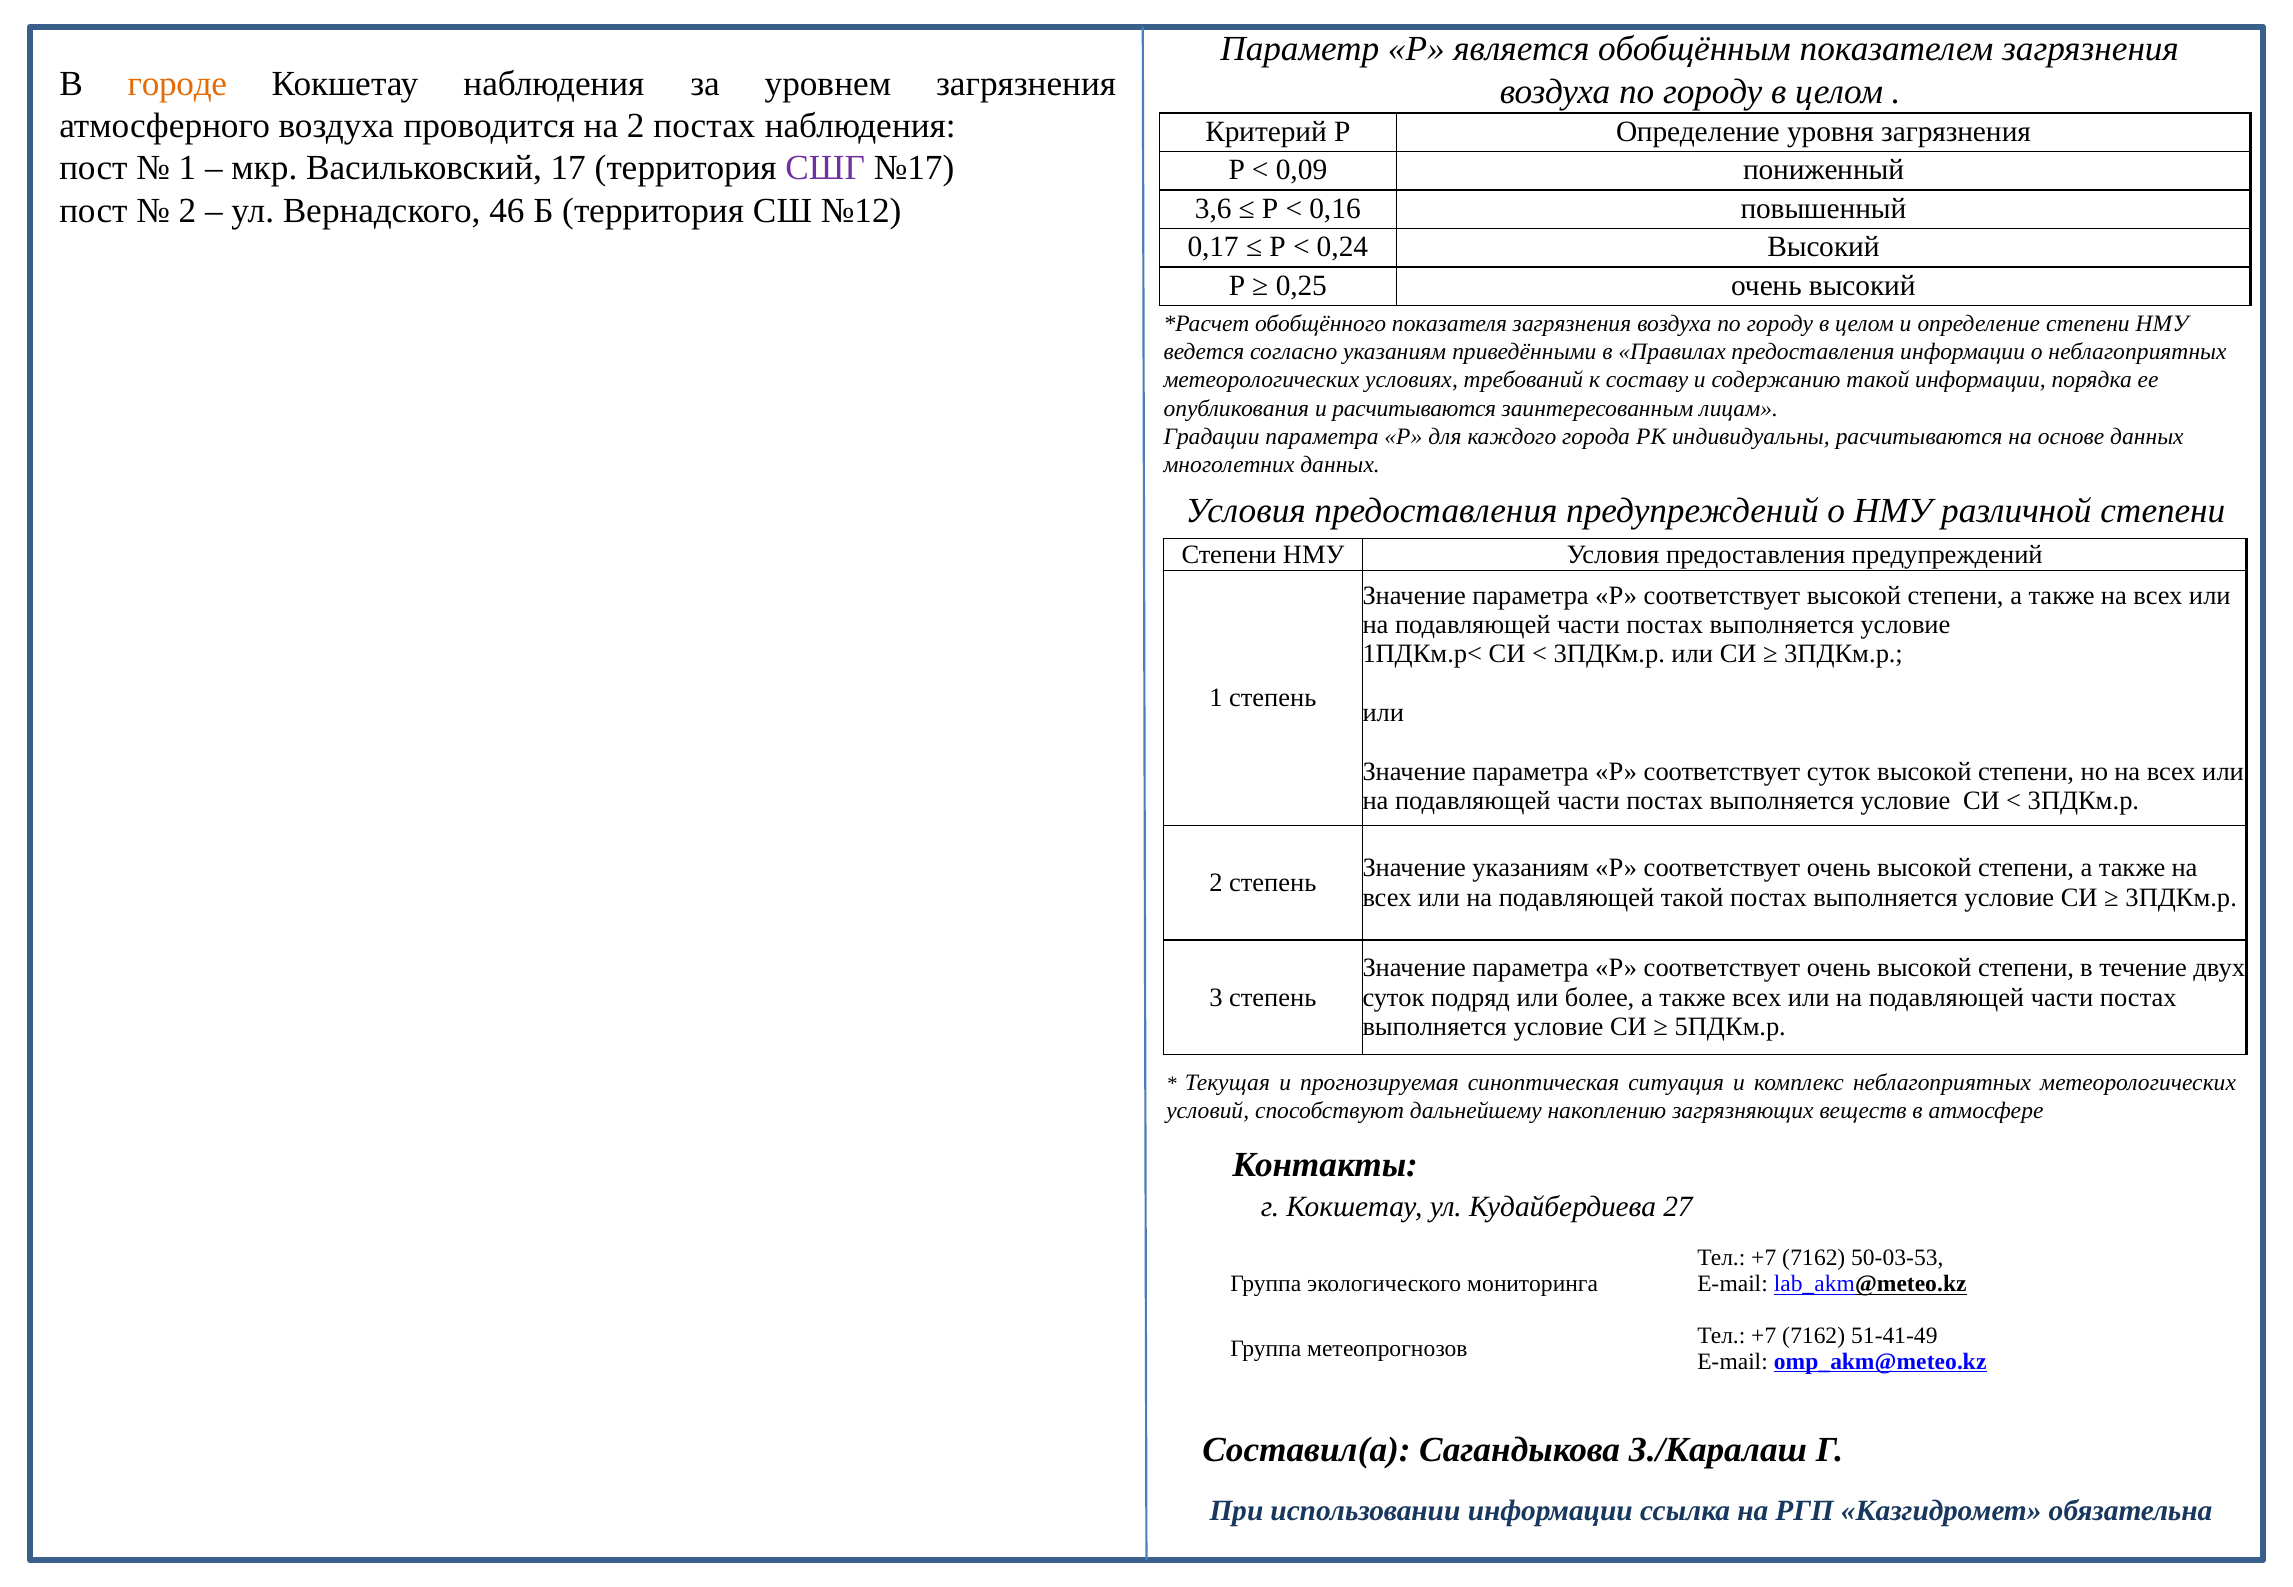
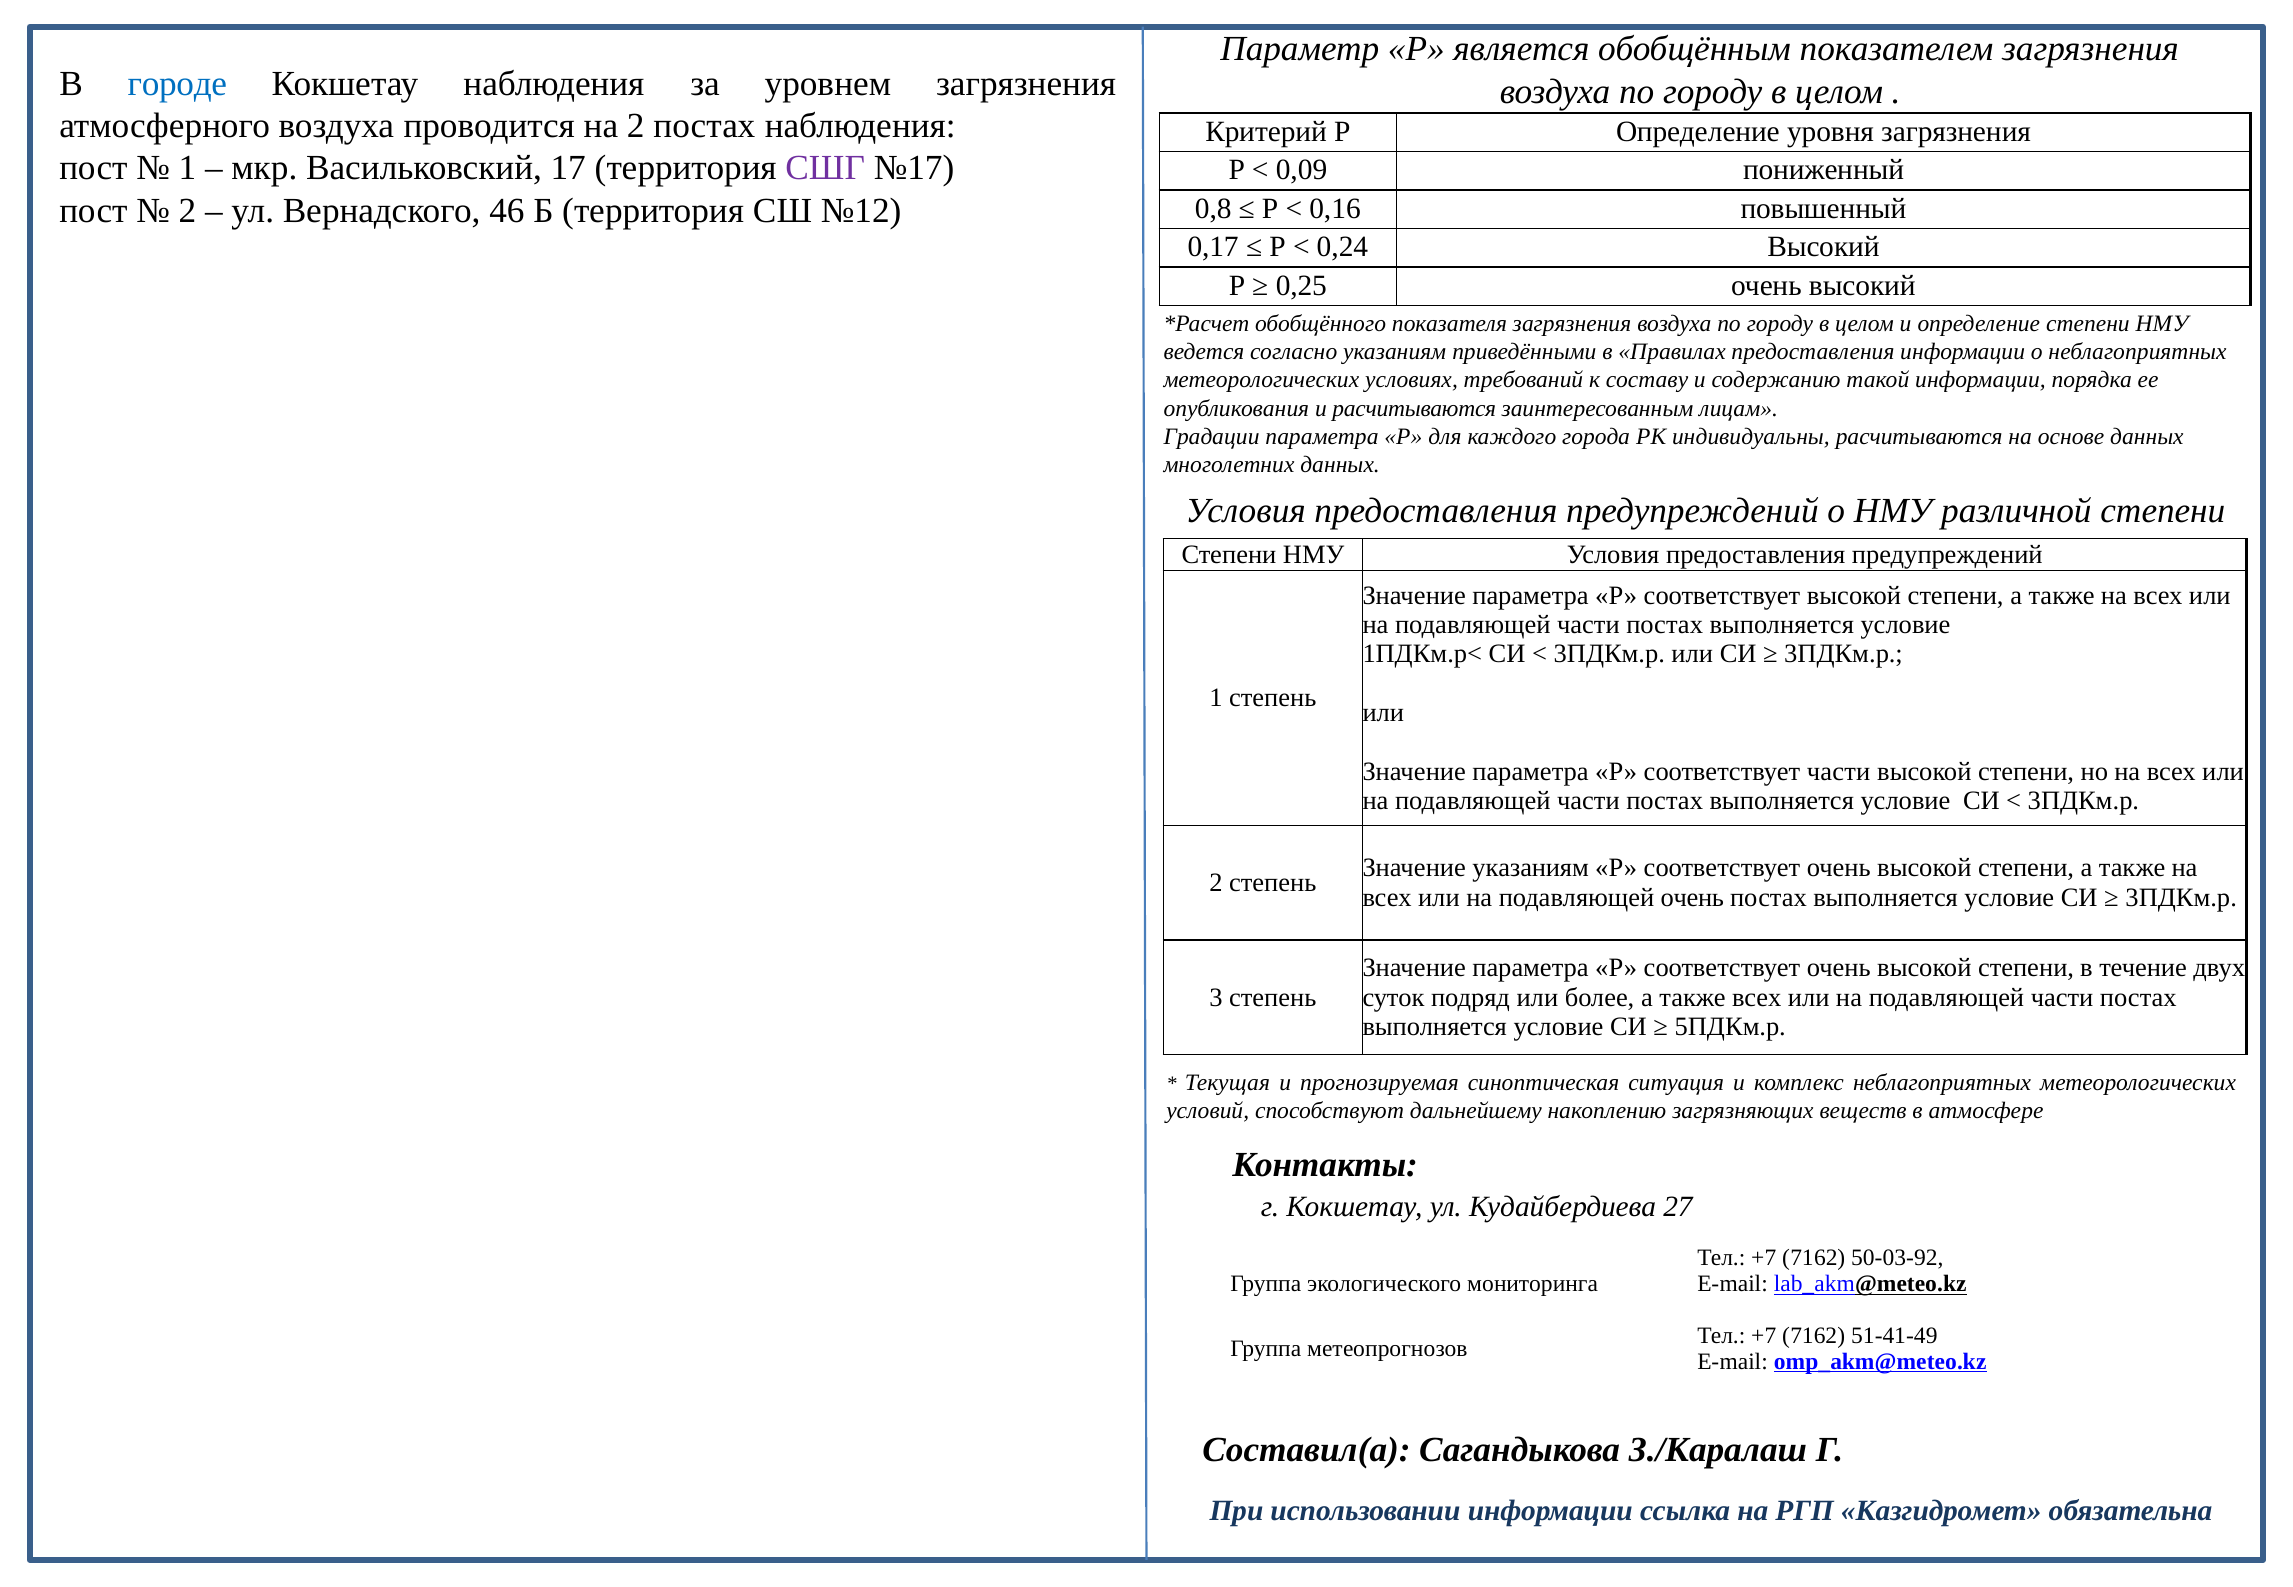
городе colour: orange -> blue
3,6: 3,6 -> 0,8
соответствует суток: суток -> части
подавляющей такой: такой -> очень
50-03-53: 50-03-53 -> 50-03-92
